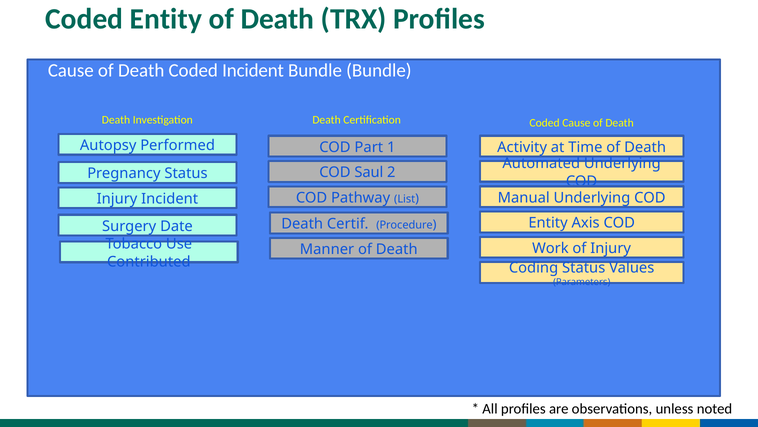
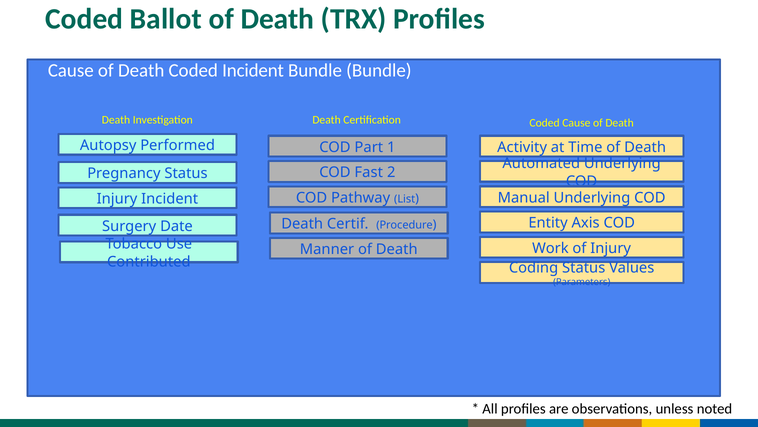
Coded Entity: Entity -> Ballot
Saul: Saul -> Fast
